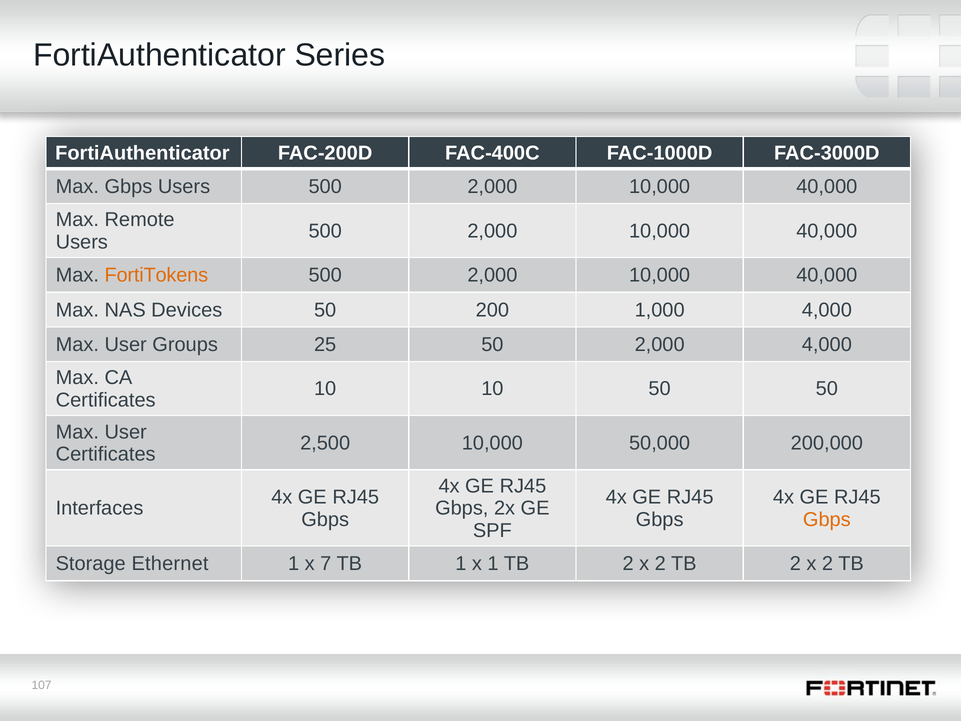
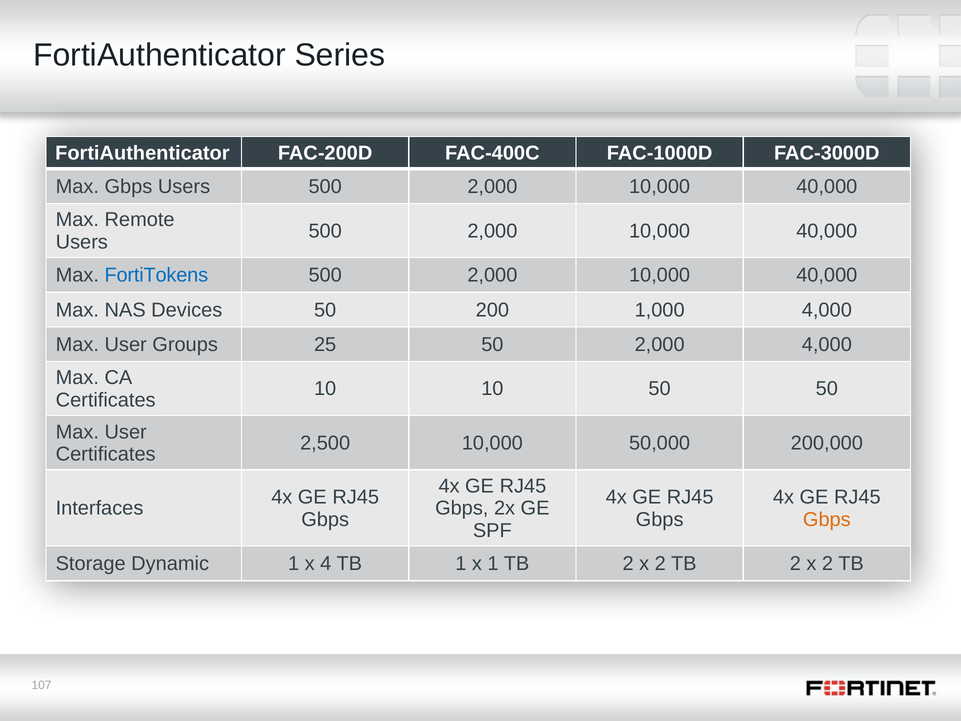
FortiTokens colour: orange -> blue
Ethernet: Ethernet -> Dynamic
7: 7 -> 4
